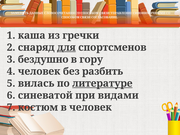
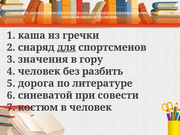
бездушно: бездушно -> значения
вилась: вилась -> дорога
литературе underline: present -> none
видами: видами -> совести
